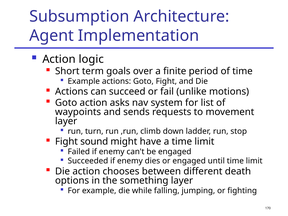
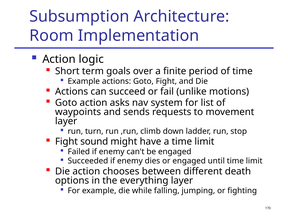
Agent: Agent -> Room
something: something -> everything
